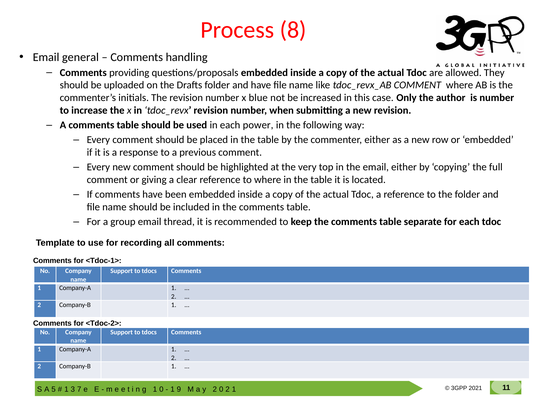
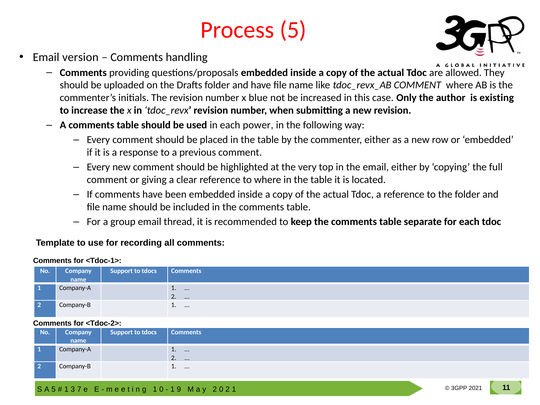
Process 8: 8 -> 5
general: general -> version
is number: number -> existing
